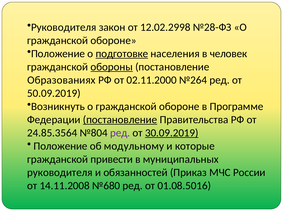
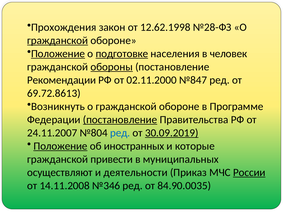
Руководителя at (64, 27): Руководителя -> Прохождения
12.02.2998: 12.02.2998 -> 12.62.1998
гражданской at (58, 40) underline: none -> present
Положение at (58, 54) underline: none -> present
Образованиях: Образованиях -> Рекомендации
№264: №264 -> №847
50.09.2019: 50.09.2019 -> 69.72.8613
24.85.3564: 24.85.3564 -> 24.11.2007
ред at (120, 133) colour: purple -> blue
Положение at (60, 146) underline: none -> present
модульному: модульному -> иностранных
руководителя at (60, 173): руководителя -> осуществляют
обязанностей: обязанностей -> деятельности
России underline: none -> present
№680: №680 -> №346
01.08.5016: 01.08.5016 -> 84.90.0035
